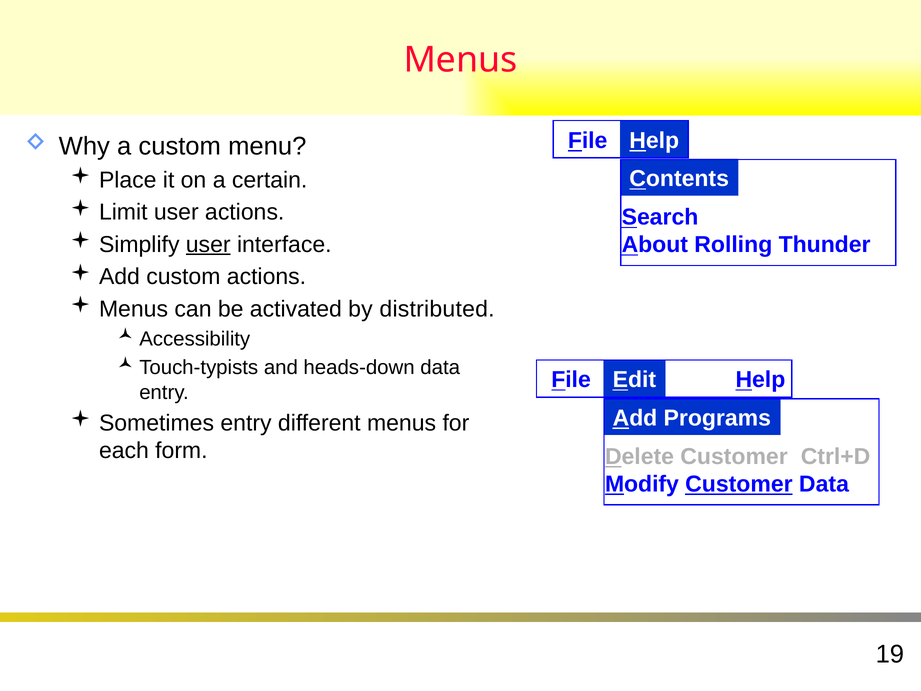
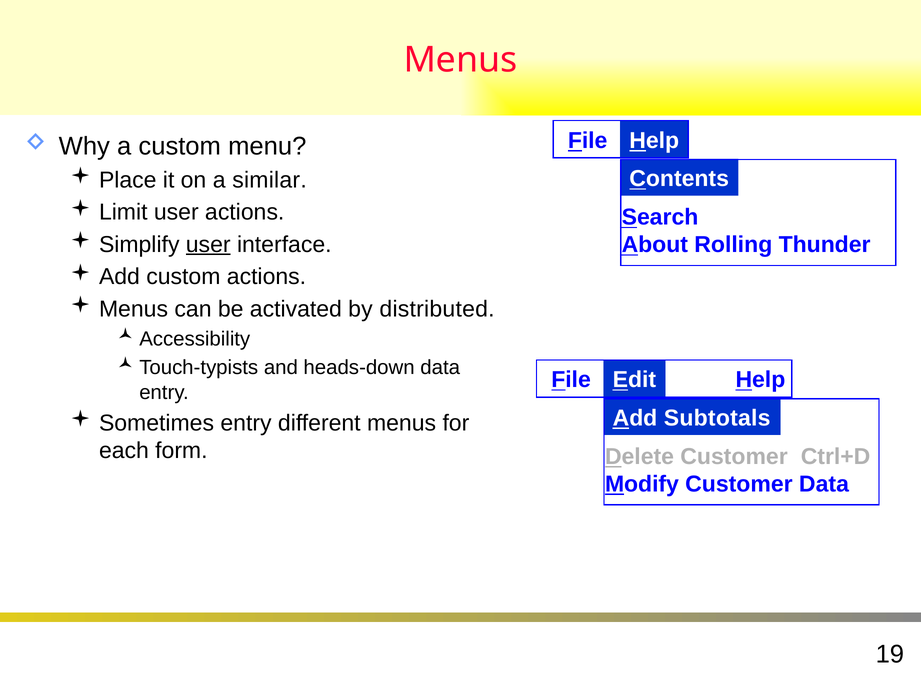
certain: certain -> similar
Programs: Programs -> Subtotals
Customer at (739, 484) underline: present -> none
